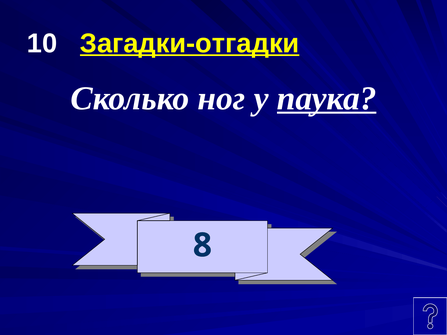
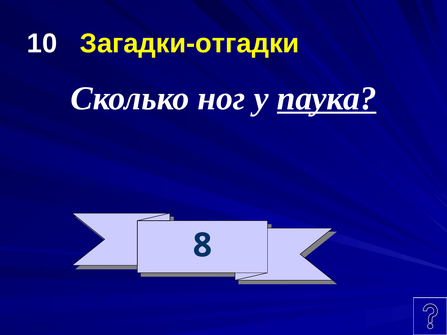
Загадки-отгадки underline: present -> none
